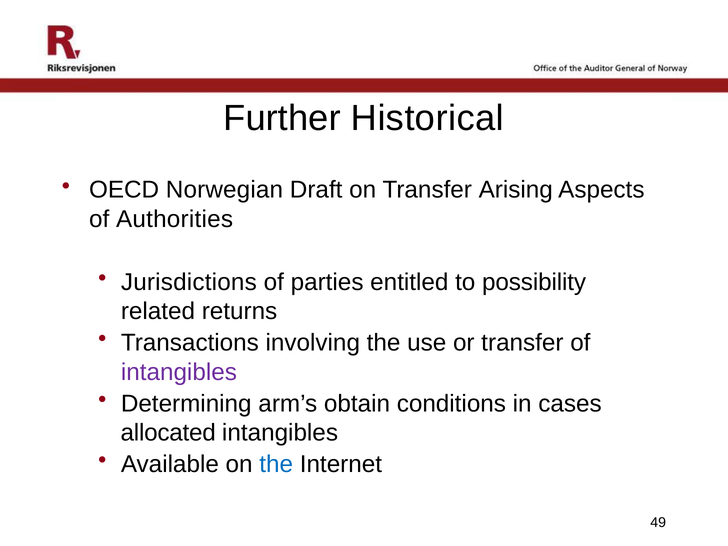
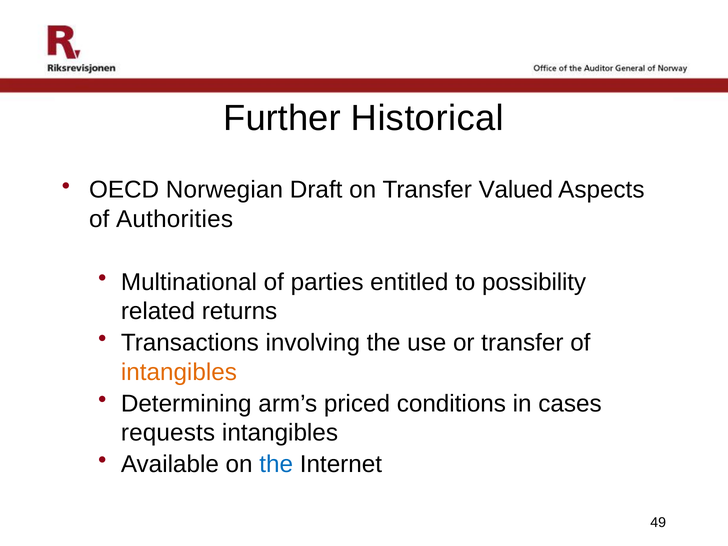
Arising: Arising -> Valued
Jurisdictions: Jurisdictions -> Multinational
intangibles at (179, 372) colour: purple -> orange
obtain: obtain -> priced
allocated: allocated -> requests
